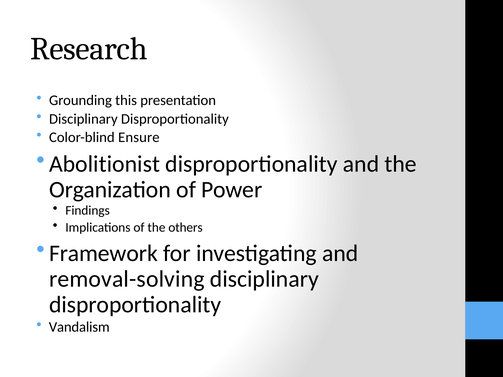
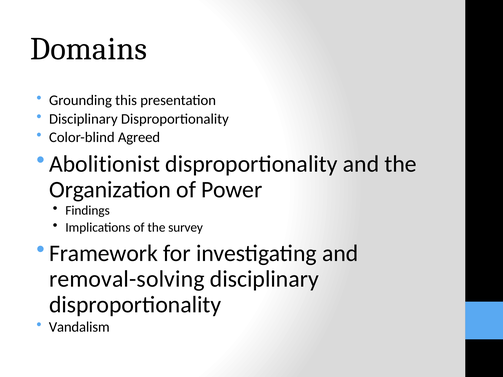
Research: Research -> Domains
Ensure: Ensure -> Agreed
others: others -> survey
